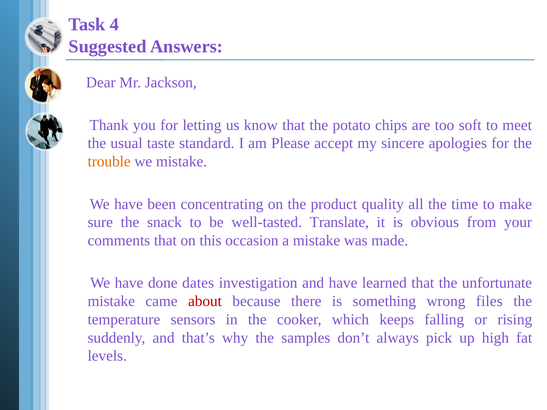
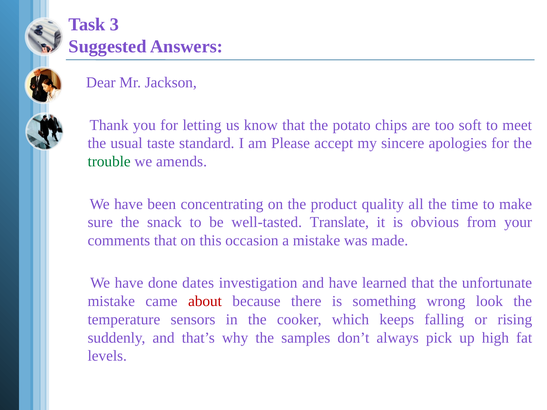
4: 4 -> 3
trouble colour: orange -> green
we mistake: mistake -> amends
files: files -> look
